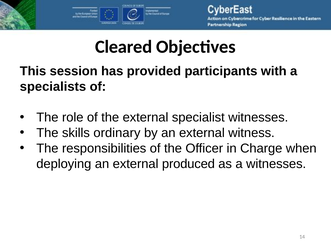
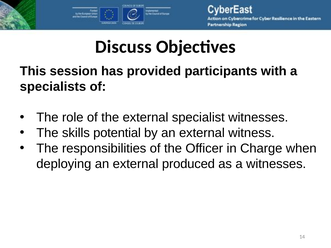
Cleared: Cleared -> Discuss
ordinary: ordinary -> potential
